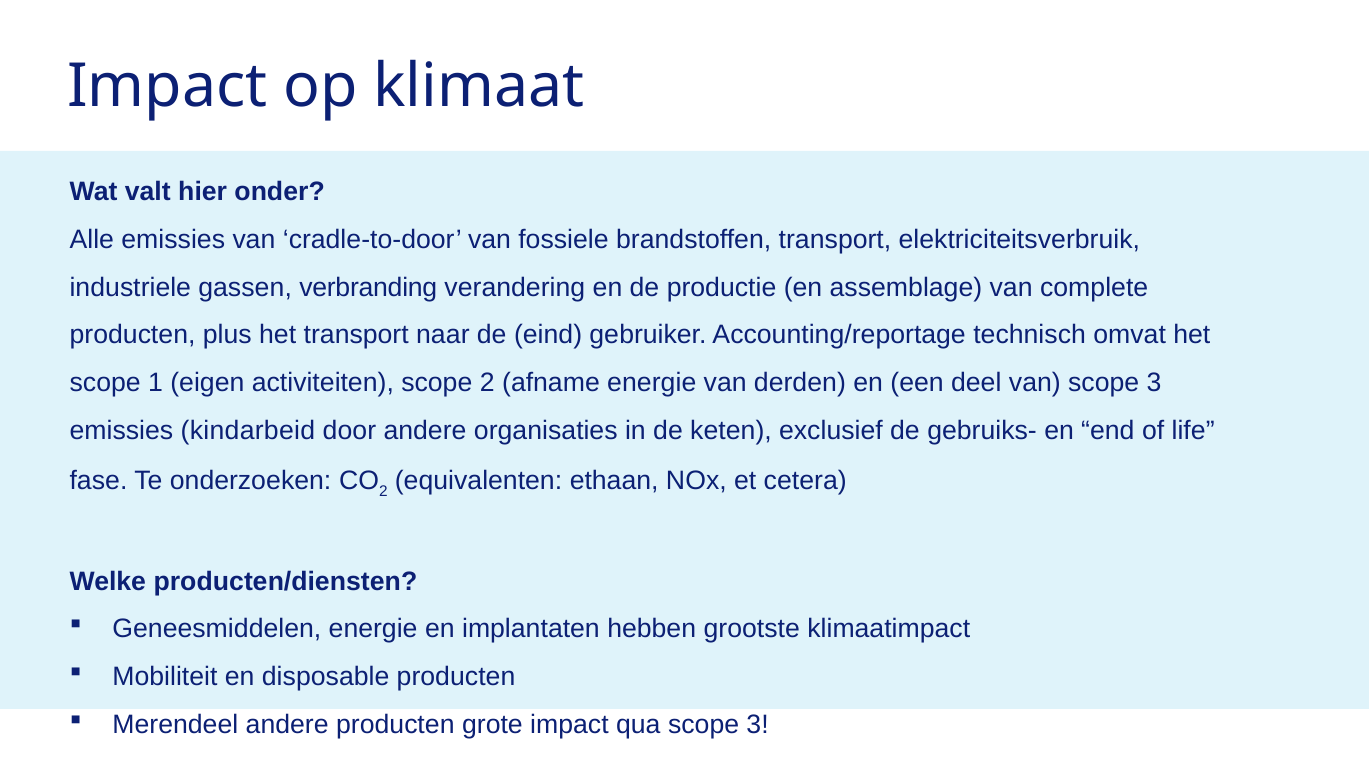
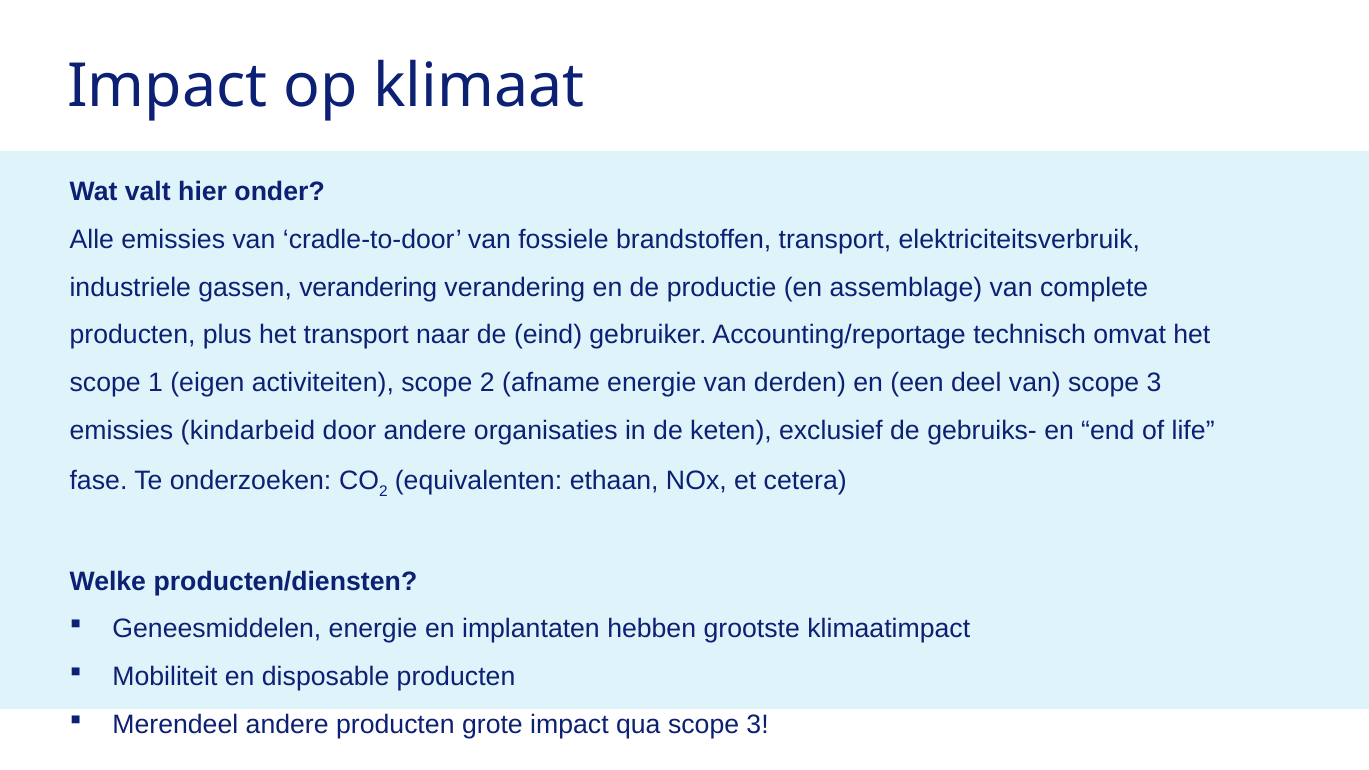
gassen verbranding: verbranding -> verandering
